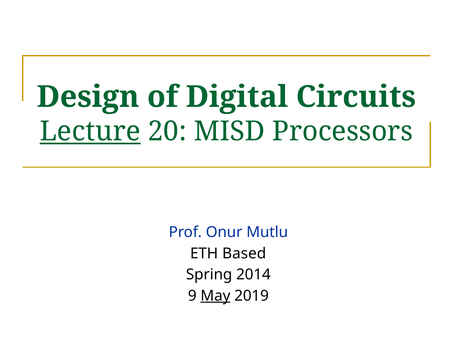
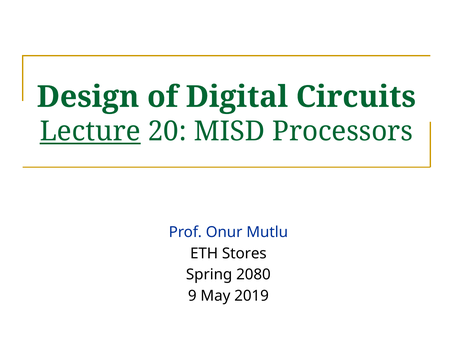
Based: Based -> Stores
2014: 2014 -> 2080
May underline: present -> none
